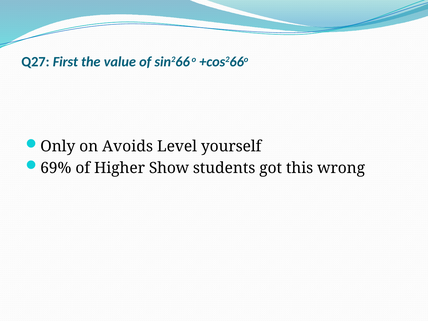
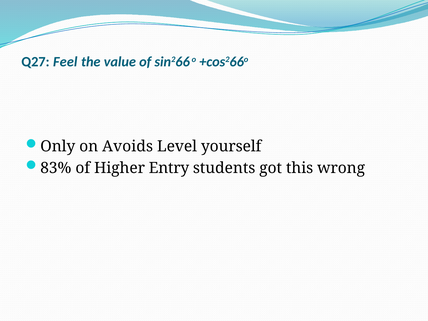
First: First -> Feel
69%: 69% -> 83%
Show: Show -> Entry
